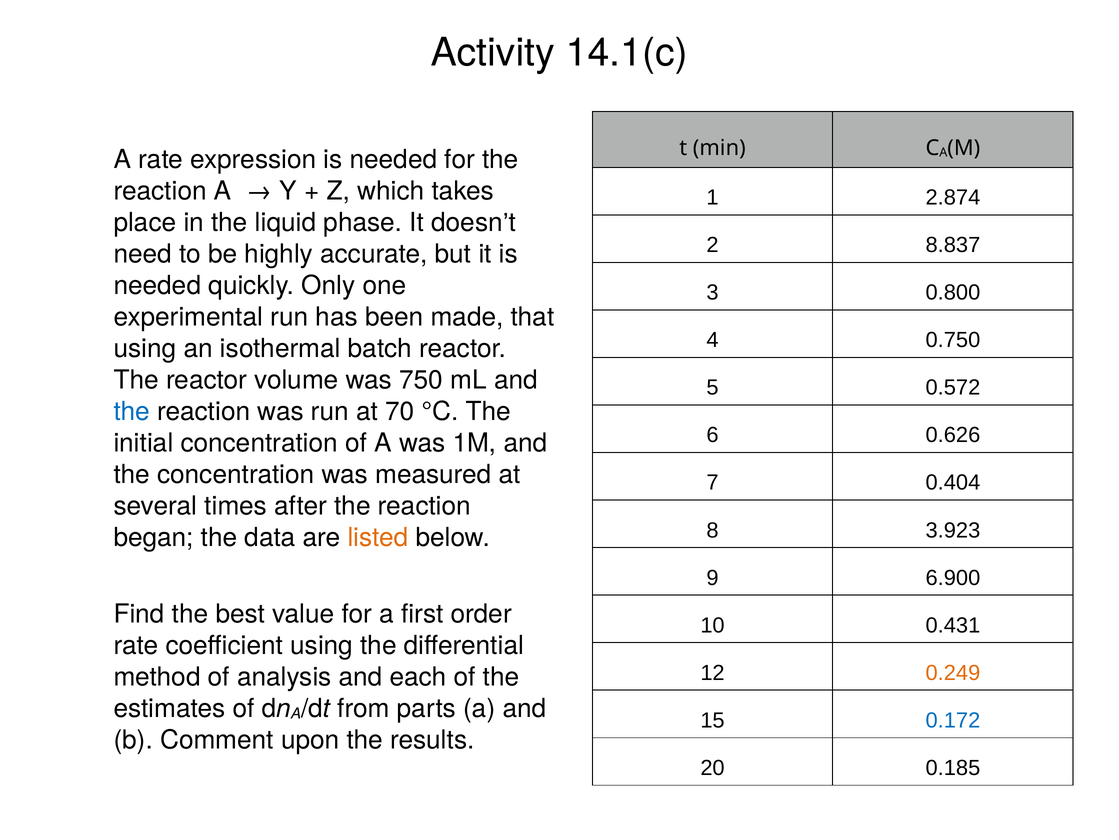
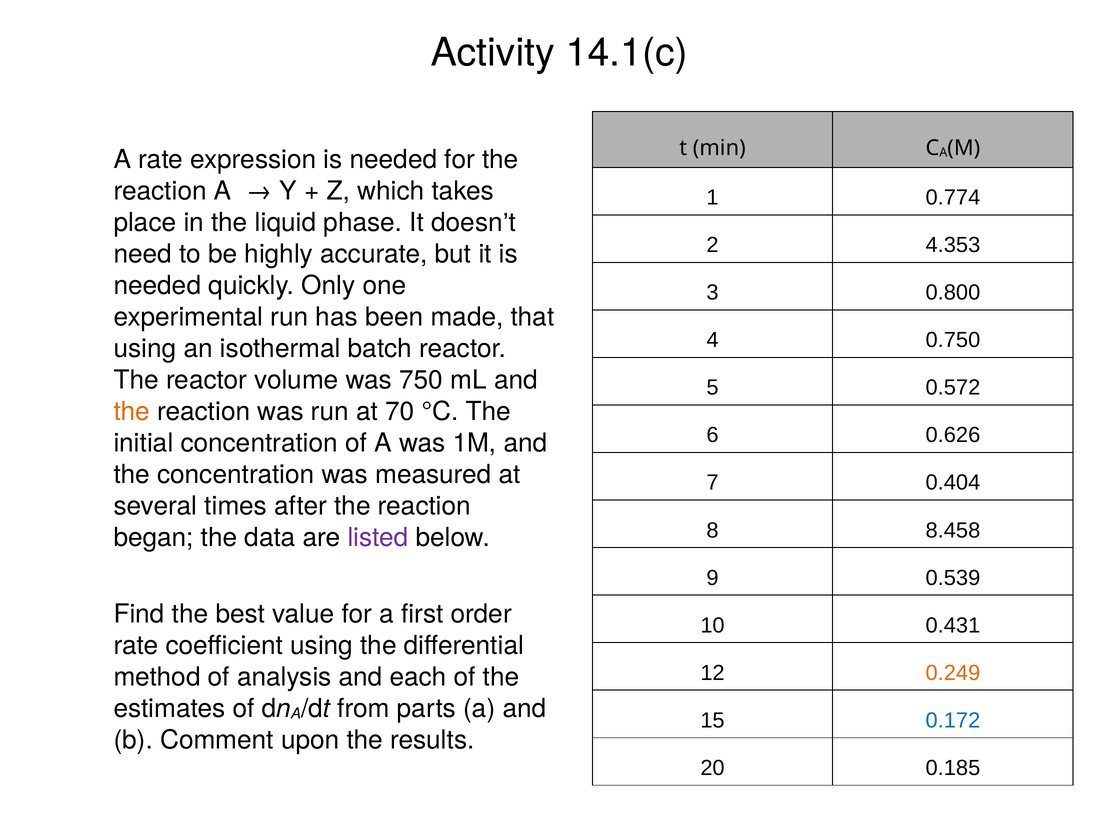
2.874: 2.874 -> 0.774
8.837: 8.837 -> 4.353
the at (132, 411) colour: blue -> orange
3.923: 3.923 -> 8.458
listed colour: orange -> purple
6.900: 6.900 -> 0.539
